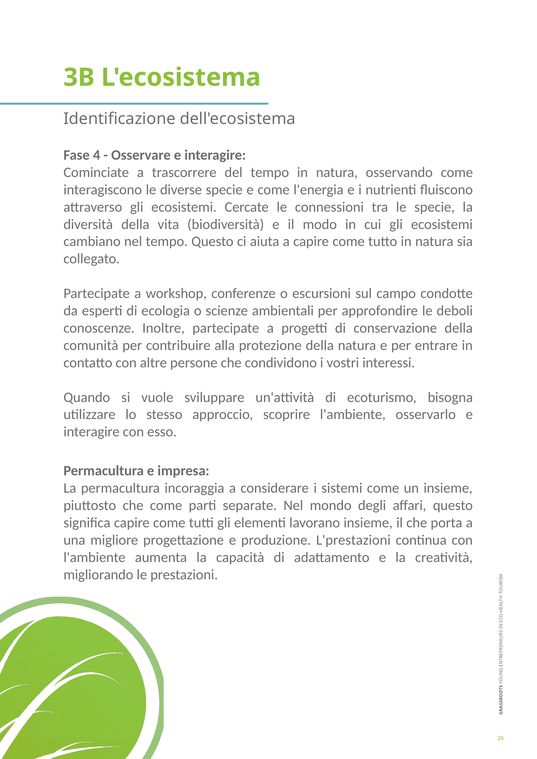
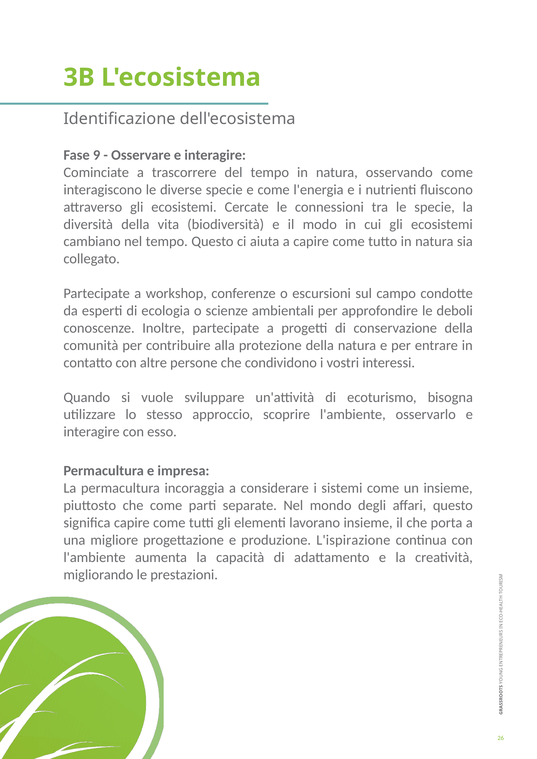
4: 4 -> 9
L'prestazioni: L'prestazioni -> L'ispirazione
